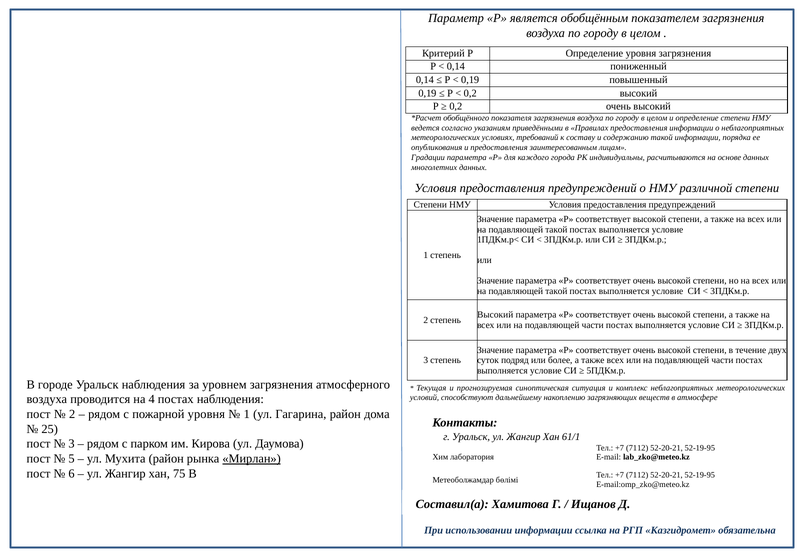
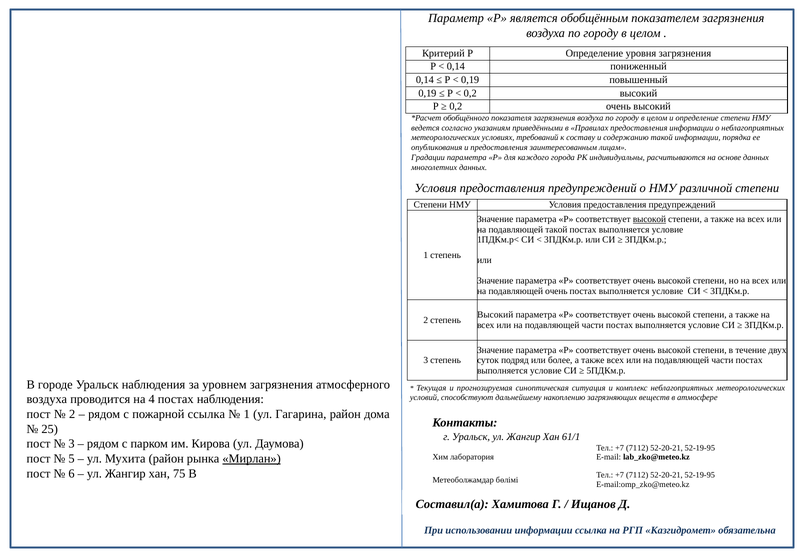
высокой at (649, 219) underline: none -> present
такой at (556, 291): такой -> очень
пожарной уровня: уровня -> ссылка
